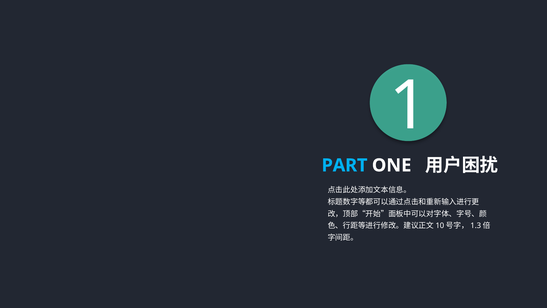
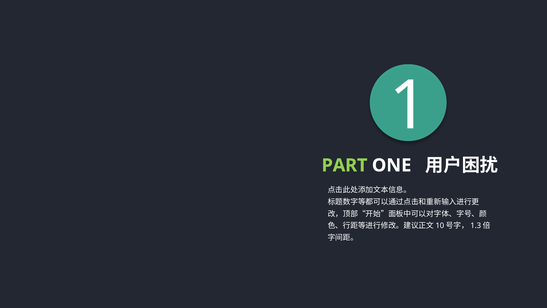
PART colour: light blue -> light green
